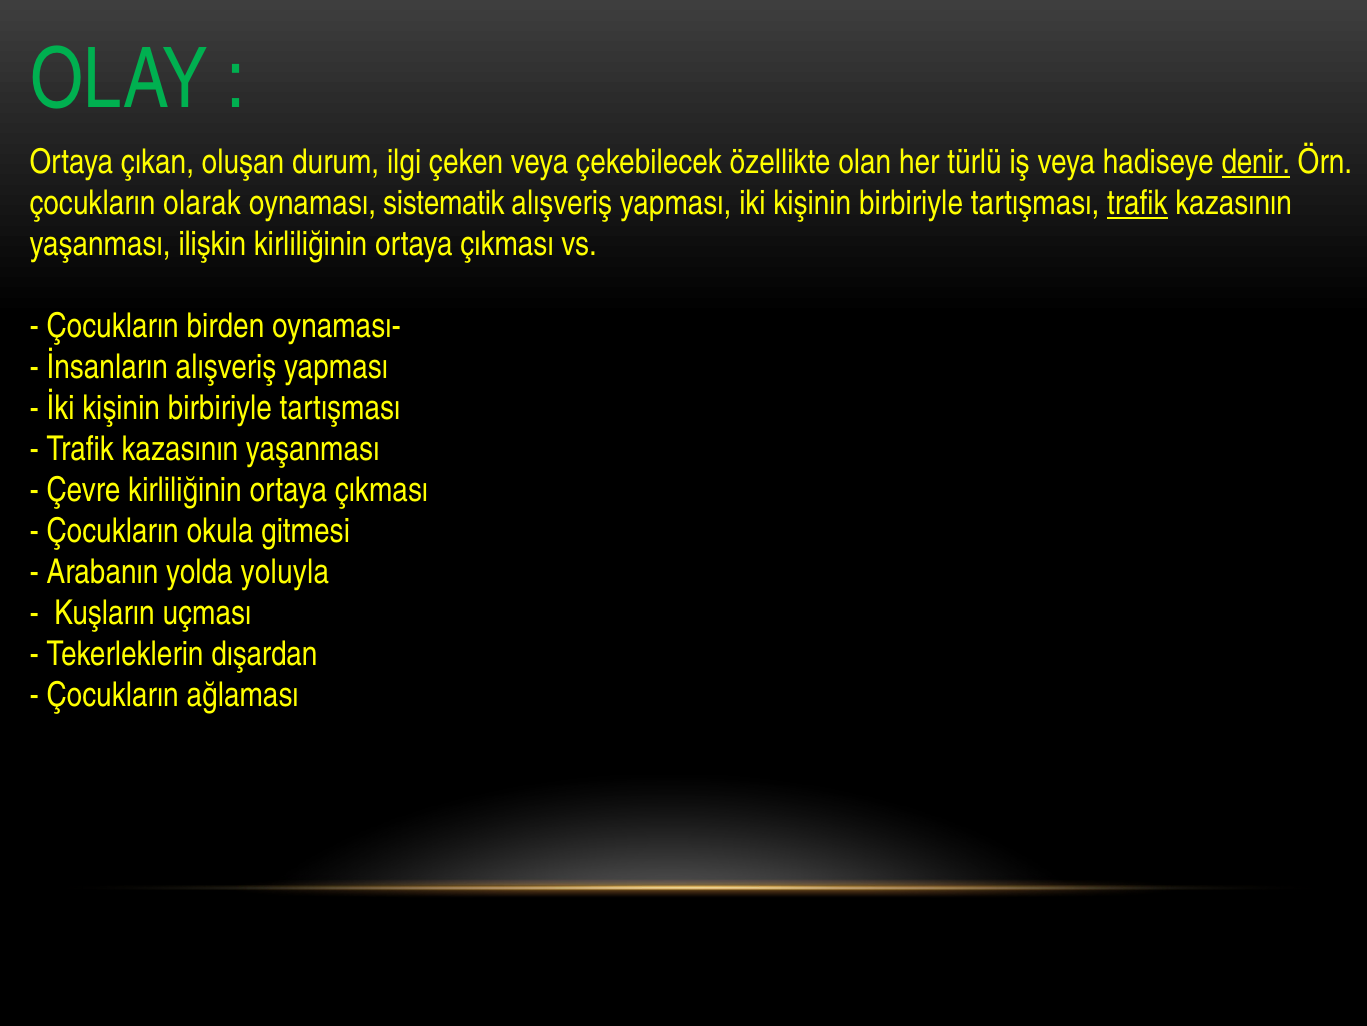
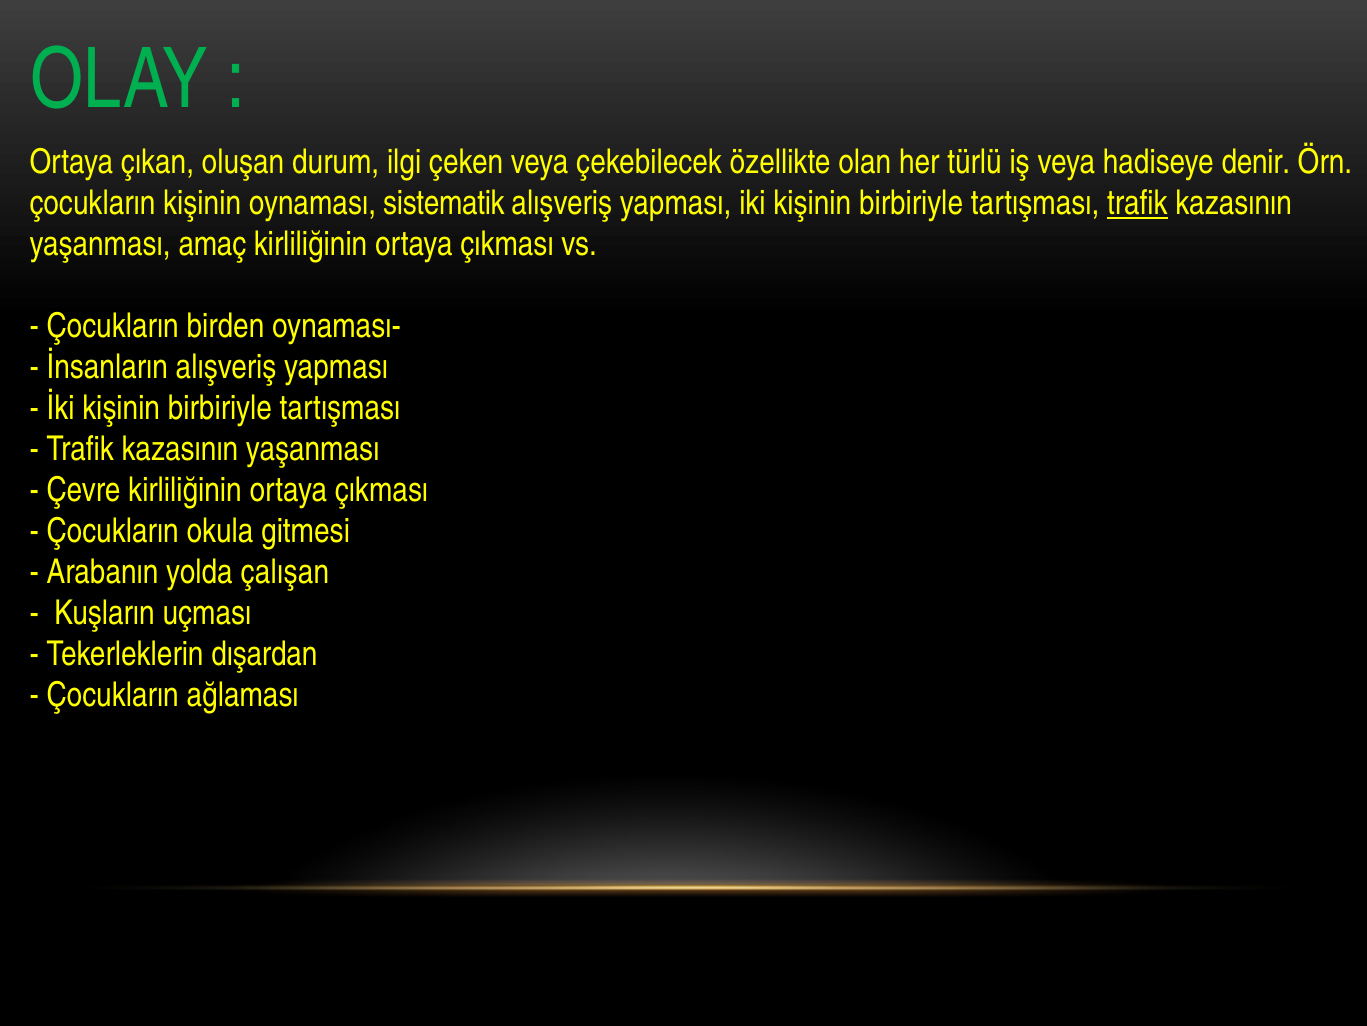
denir underline: present -> none
çocukların olarak: olarak -> kişinin
ilişkin: ilişkin -> amaç
yoluyla: yoluyla -> çalışan
